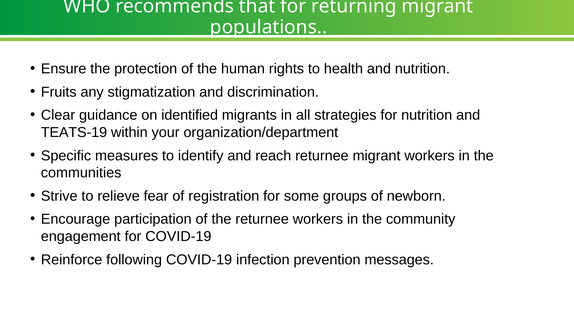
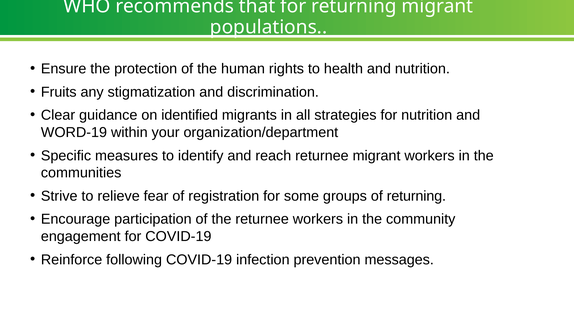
TEATS-19: TEATS-19 -> WORD-19
of newborn: newborn -> returning
